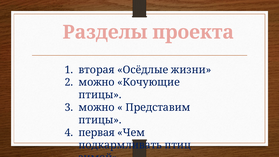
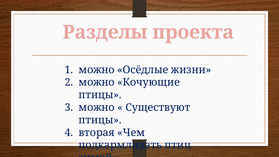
вторая at (97, 70): вторая -> можно
Представим: Представим -> Существуют
первая: первая -> вторая
